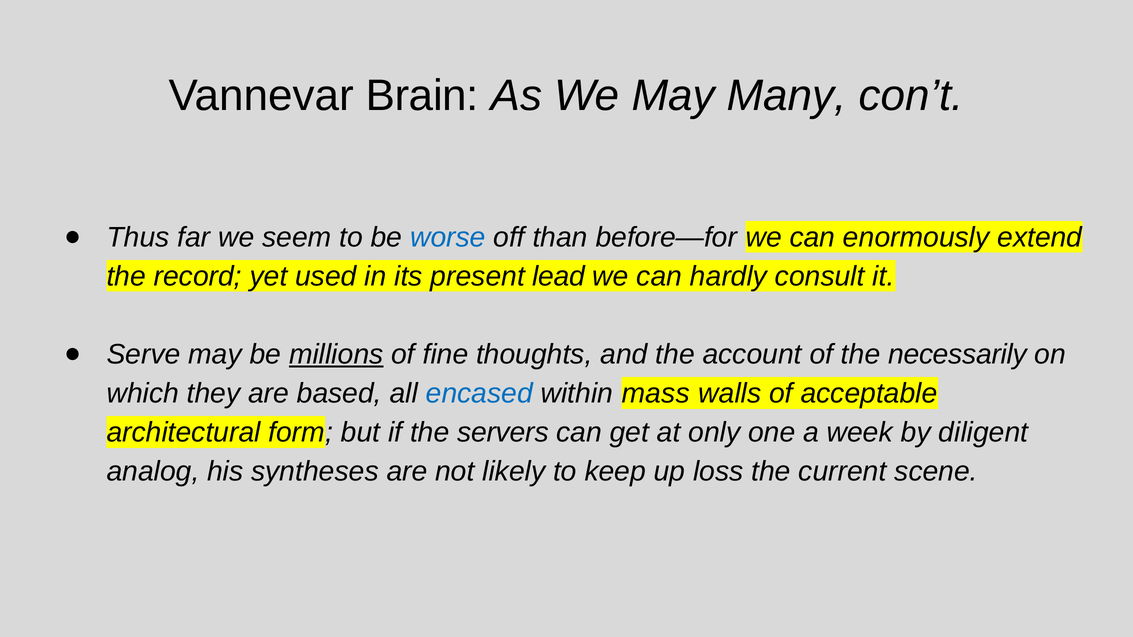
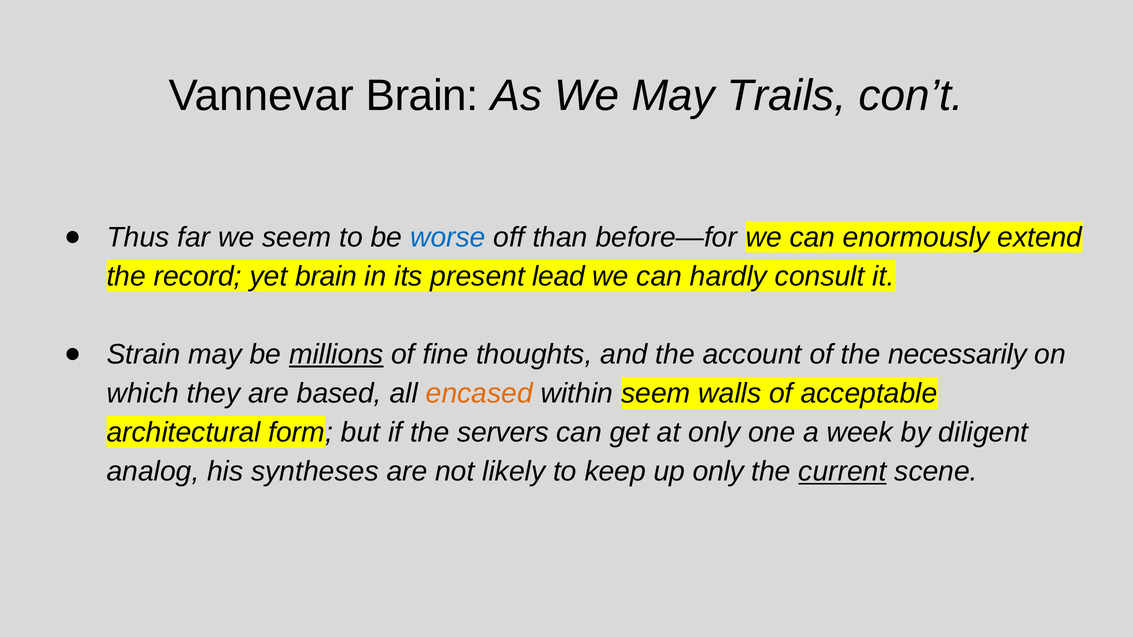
Many: Many -> Trails
yet used: used -> brain
Serve: Serve -> Strain
encased colour: blue -> orange
within mass: mass -> seem
up loss: loss -> only
current underline: none -> present
